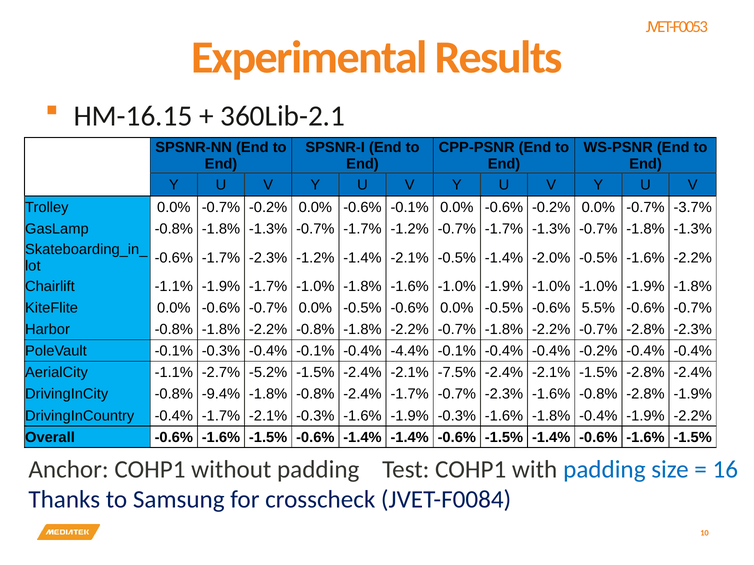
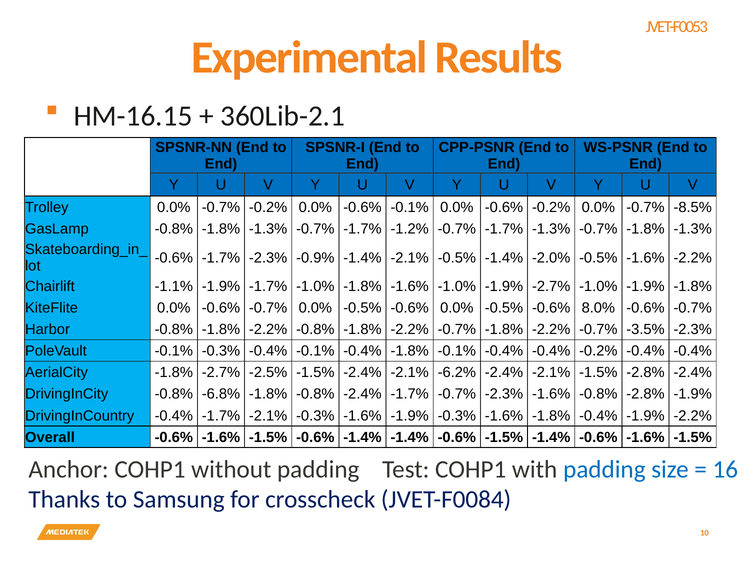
-3.7%: -3.7% -> -8.5%
-2.3% -1.2%: -1.2% -> -0.9%
-1.9% -1.0%: -1.0% -> -2.7%
5.5%: 5.5% -> 8.0%
-0.7% -2.8%: -2.8% -> -3.5%
-0.4% -4.4%: -4.4% -> -1.8%
AerialCity -1.1%: -1.1% -> -1.8%
-5.2%: -5.2% -> -2.5%
-7.5%: -7.5% -> -6.2%
-9.4%: -9.4% -> -6.8%
